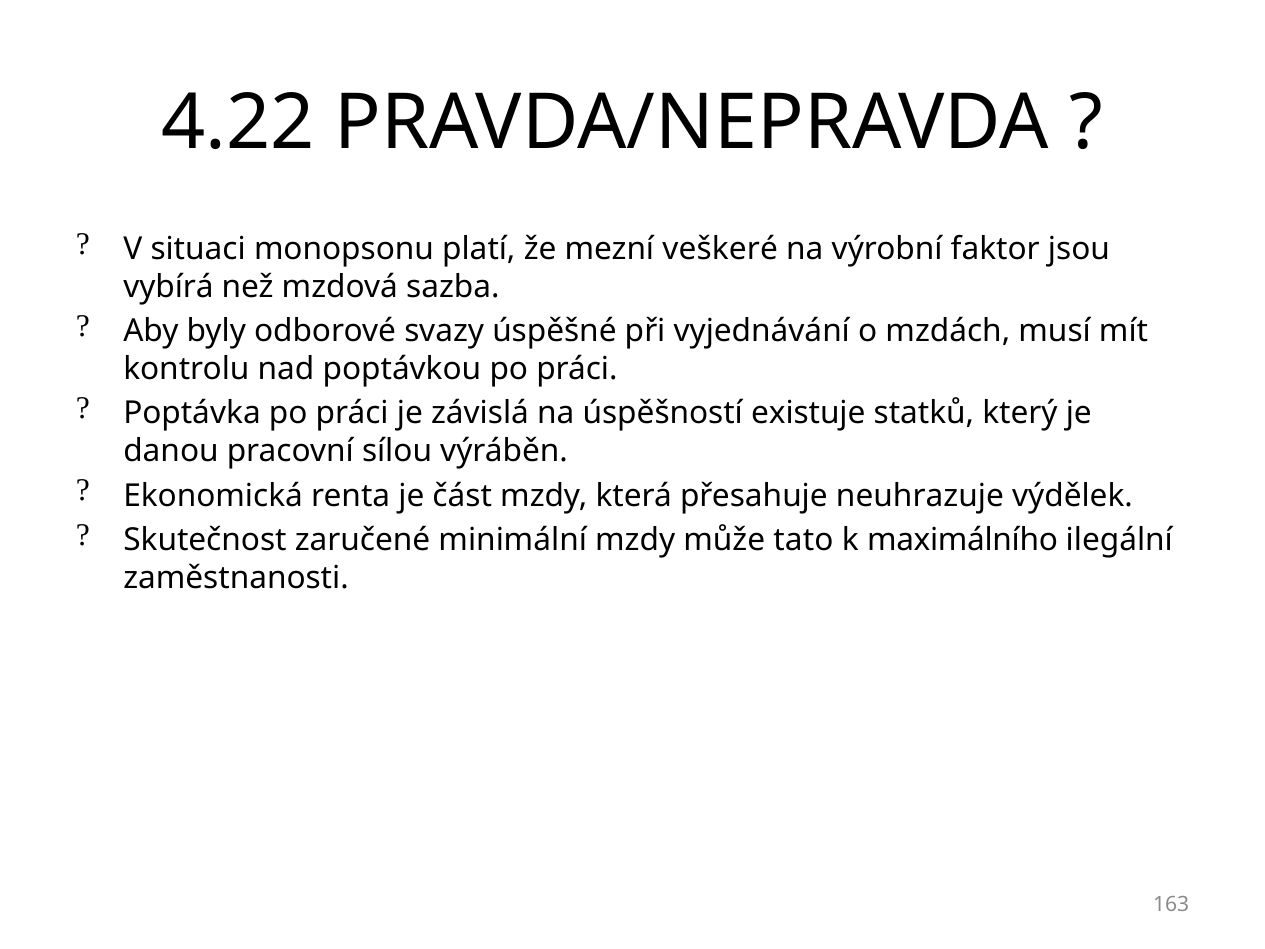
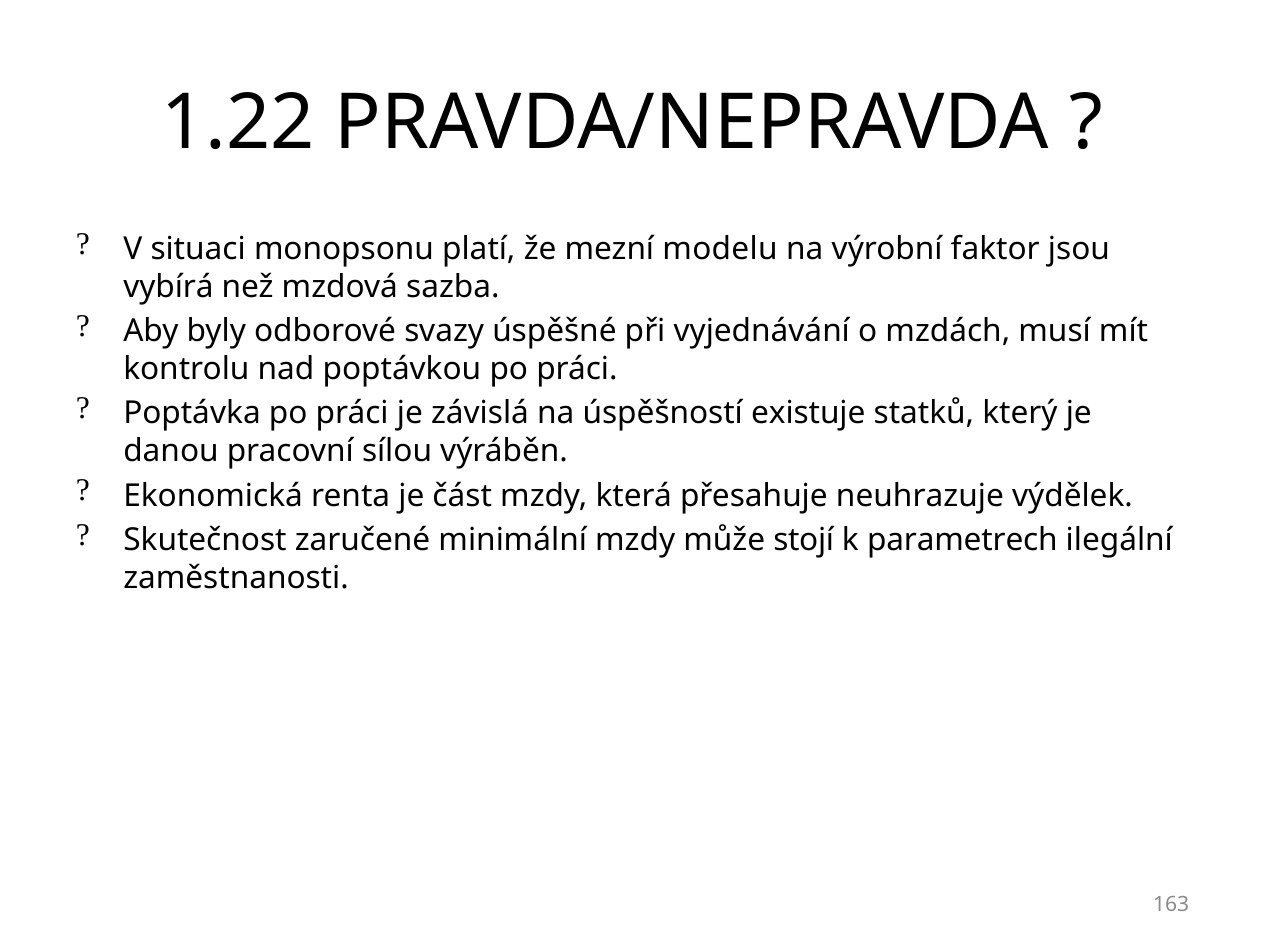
4.22: 4.22 -> 1.22
veškeré: veškeré -> modelu
tato: tato -> stojí
maximálního: maximálního -> parametrech
